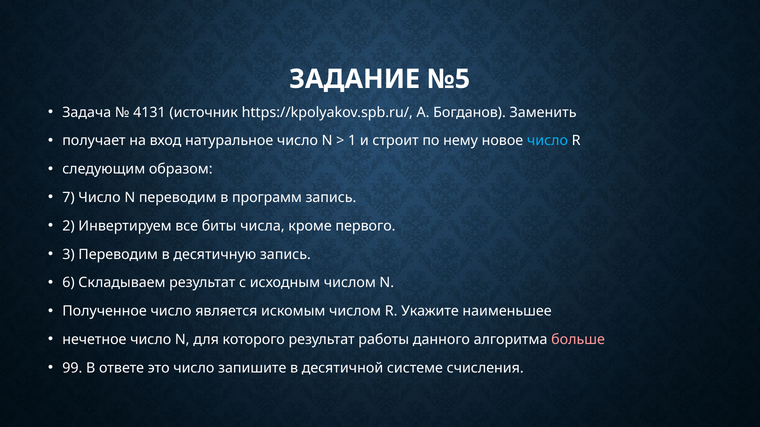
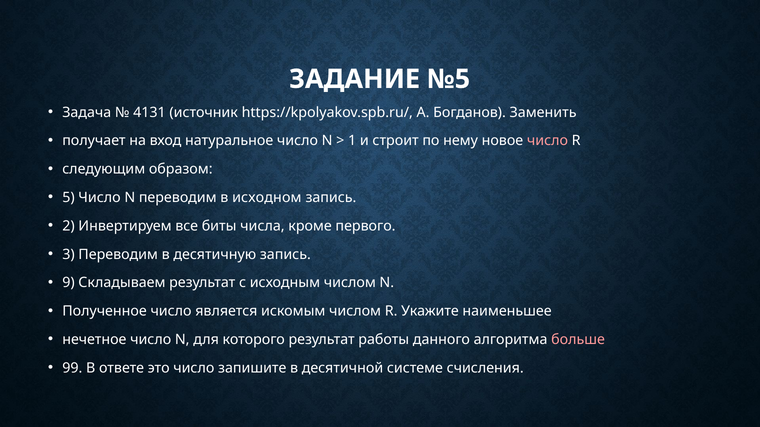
число at (547, 141) colour: light blue -> pink
7: 7 -> 5
программ: программ -> исходном
6: 6 -> 9
